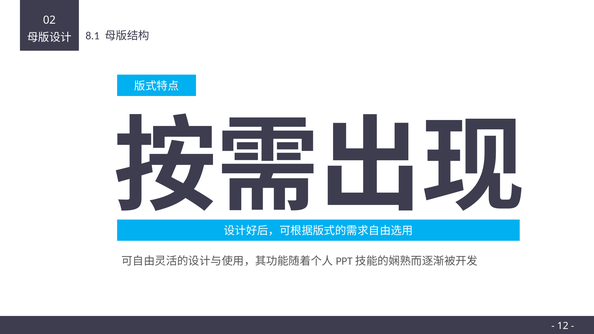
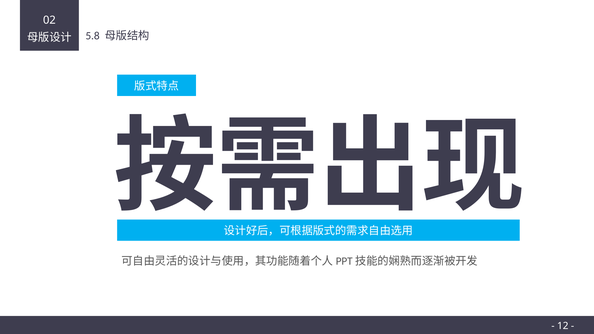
8.1: 8.1 -> 5.8
